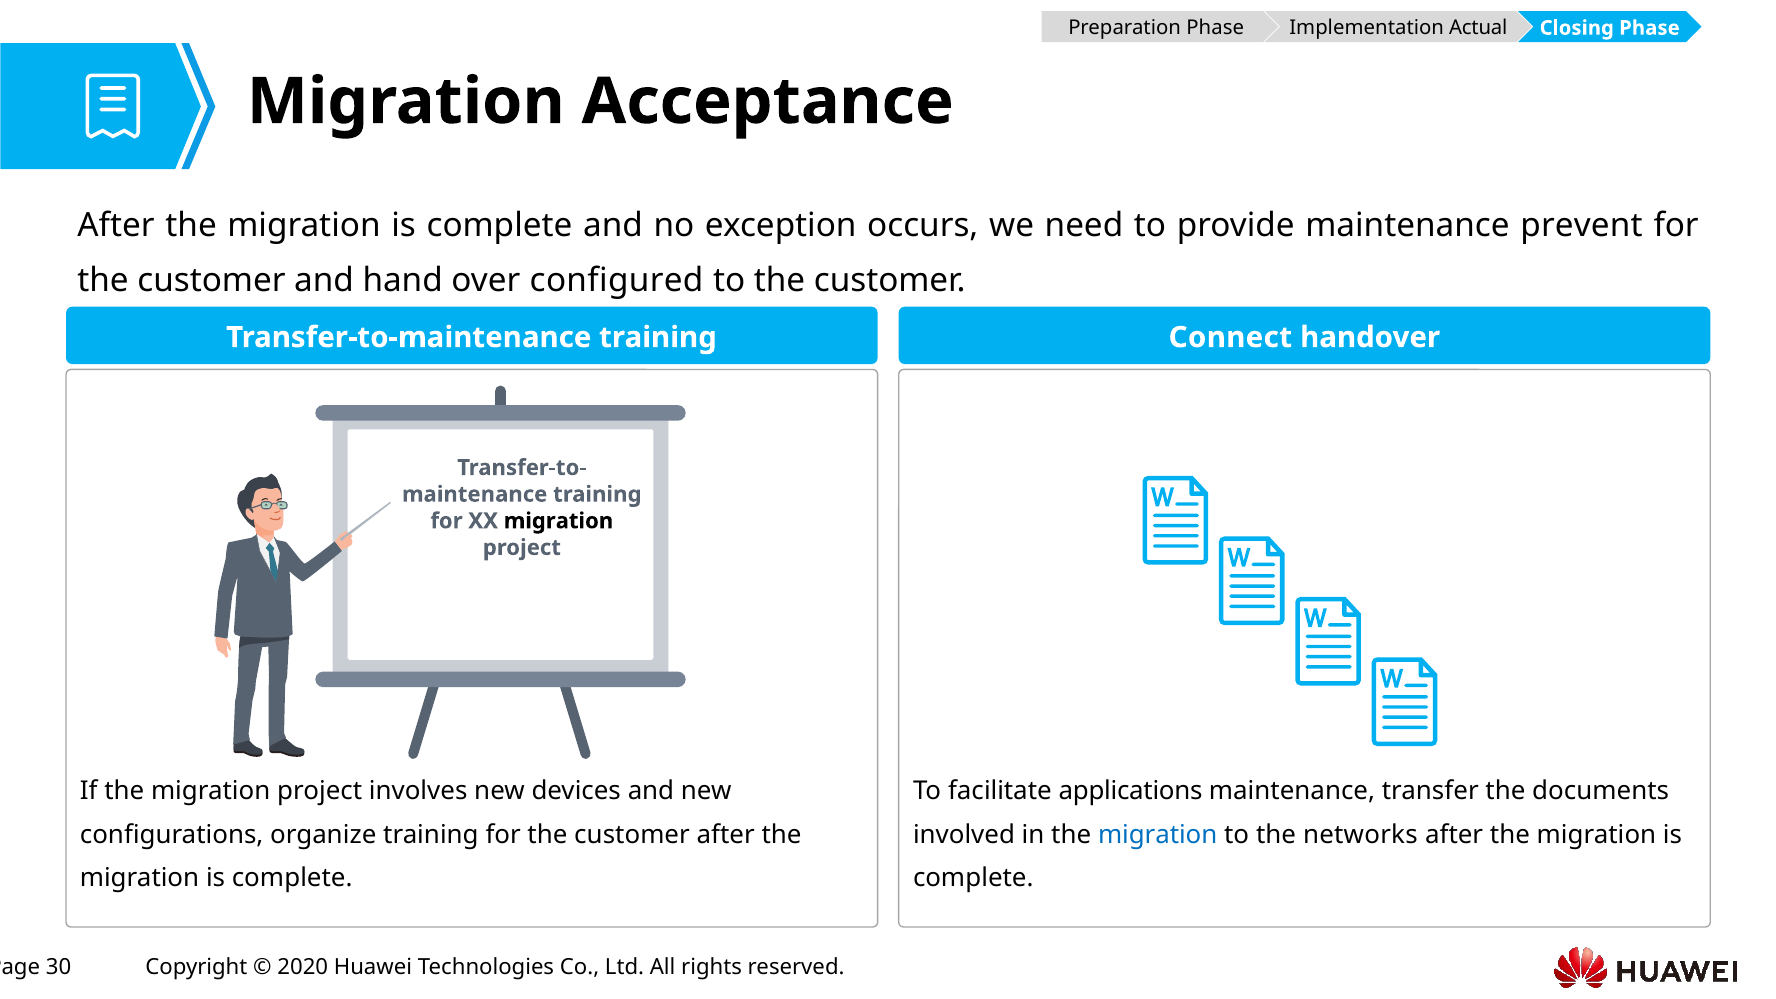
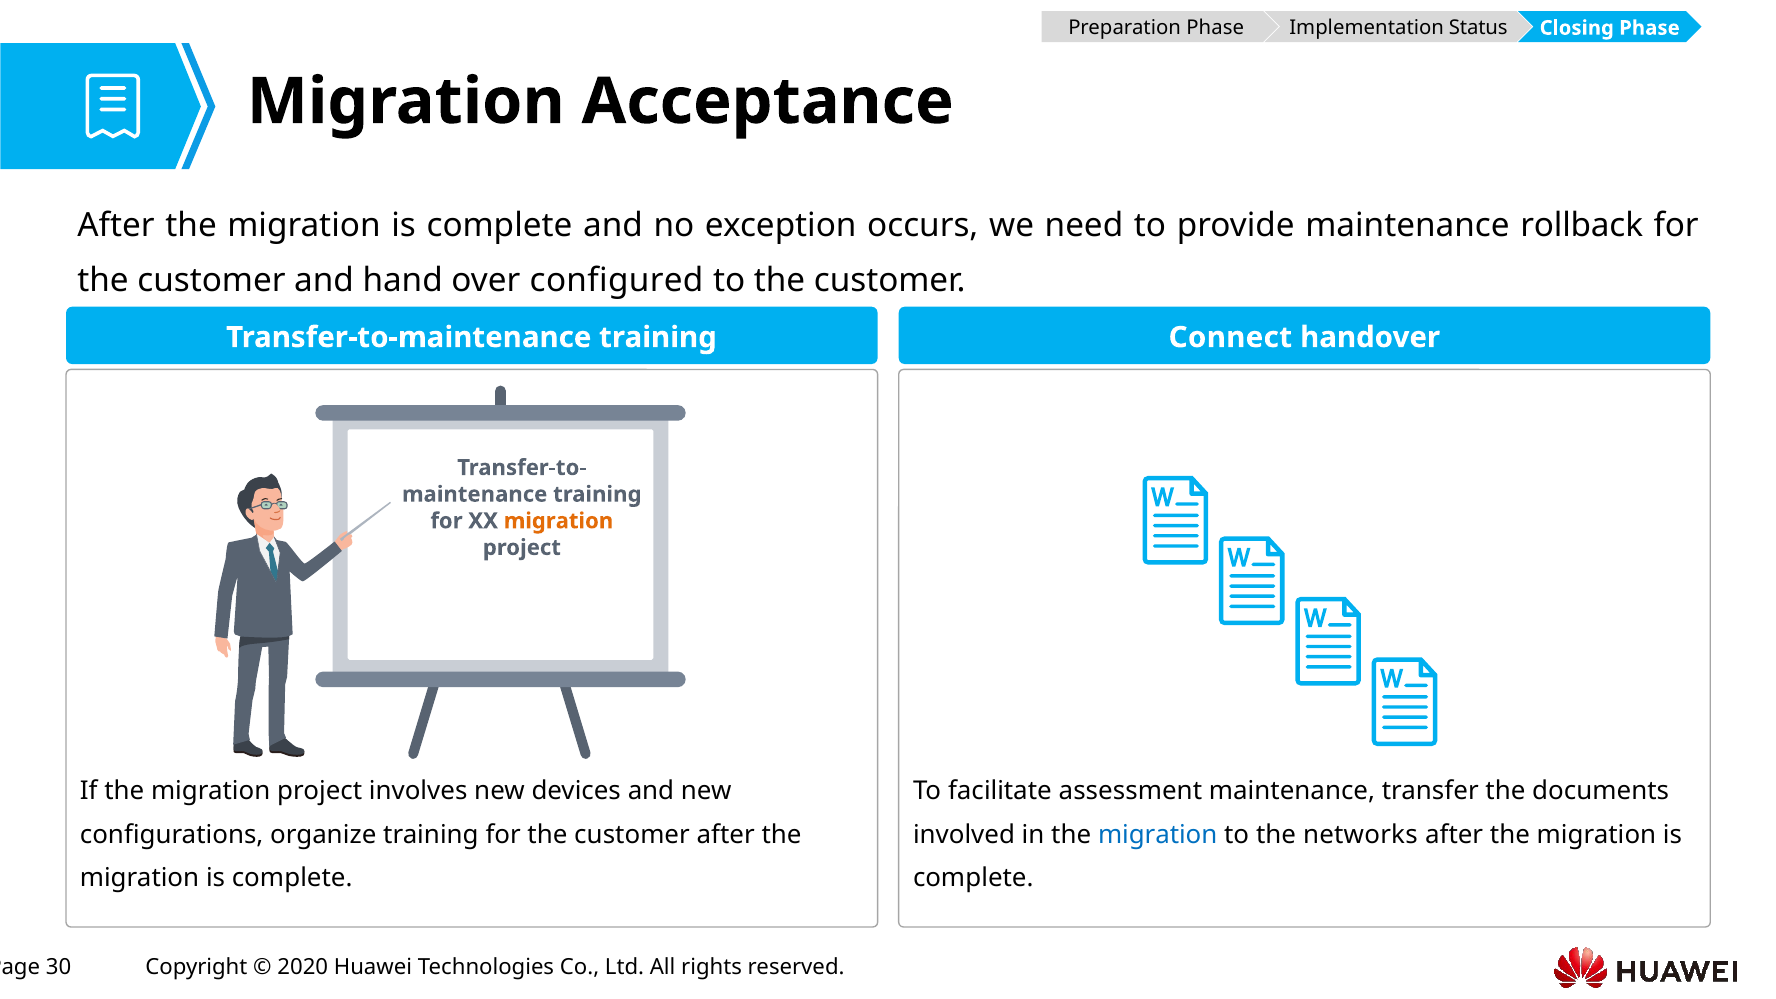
Actual: Actual -> Status
prevent: prevent -> rollback
migration at (558, 521) colour: black -> orange
applications: applications -> assessment
